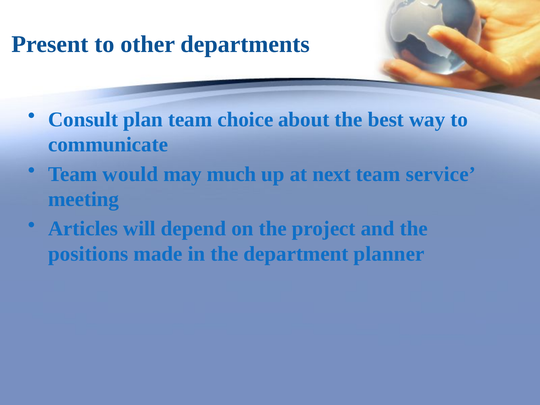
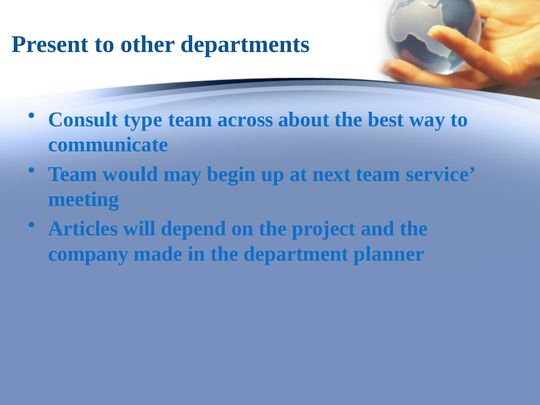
plan: plan -> type
choice: choice -> across
much: much -> begin
positions: positions -> company
